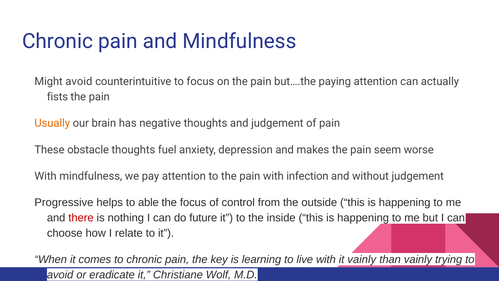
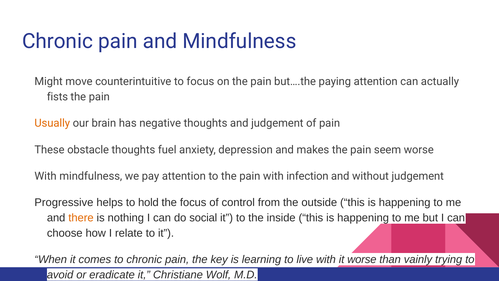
Might avoid: avoid -> move
able: able -> hold
there colour: red -> orange
future: future -> social
it vainly: vainly -> worse
